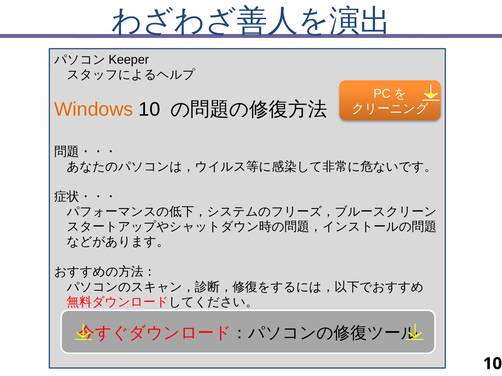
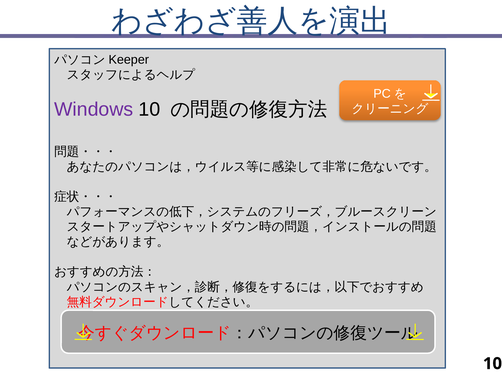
Windows colour: orange -> purple
